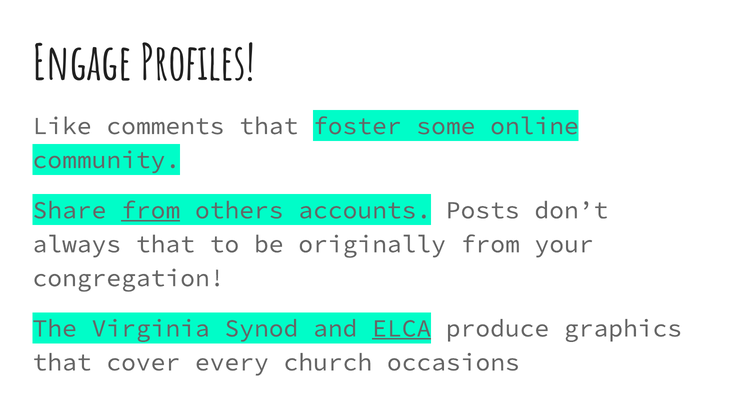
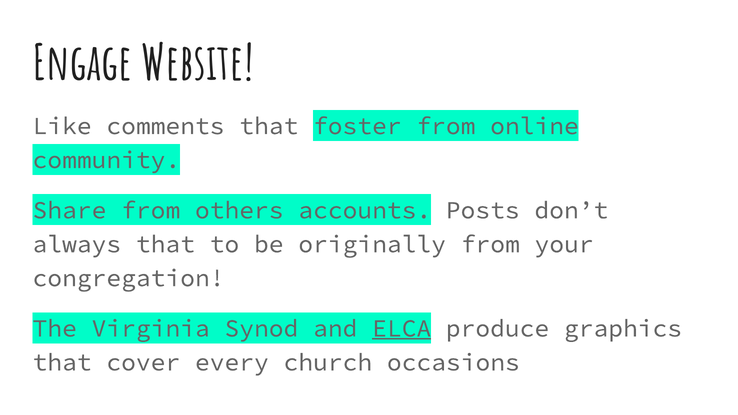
Profiles: Profiles -> Website
foster some: some -> from
from at (151, 210) underline: present -> none
